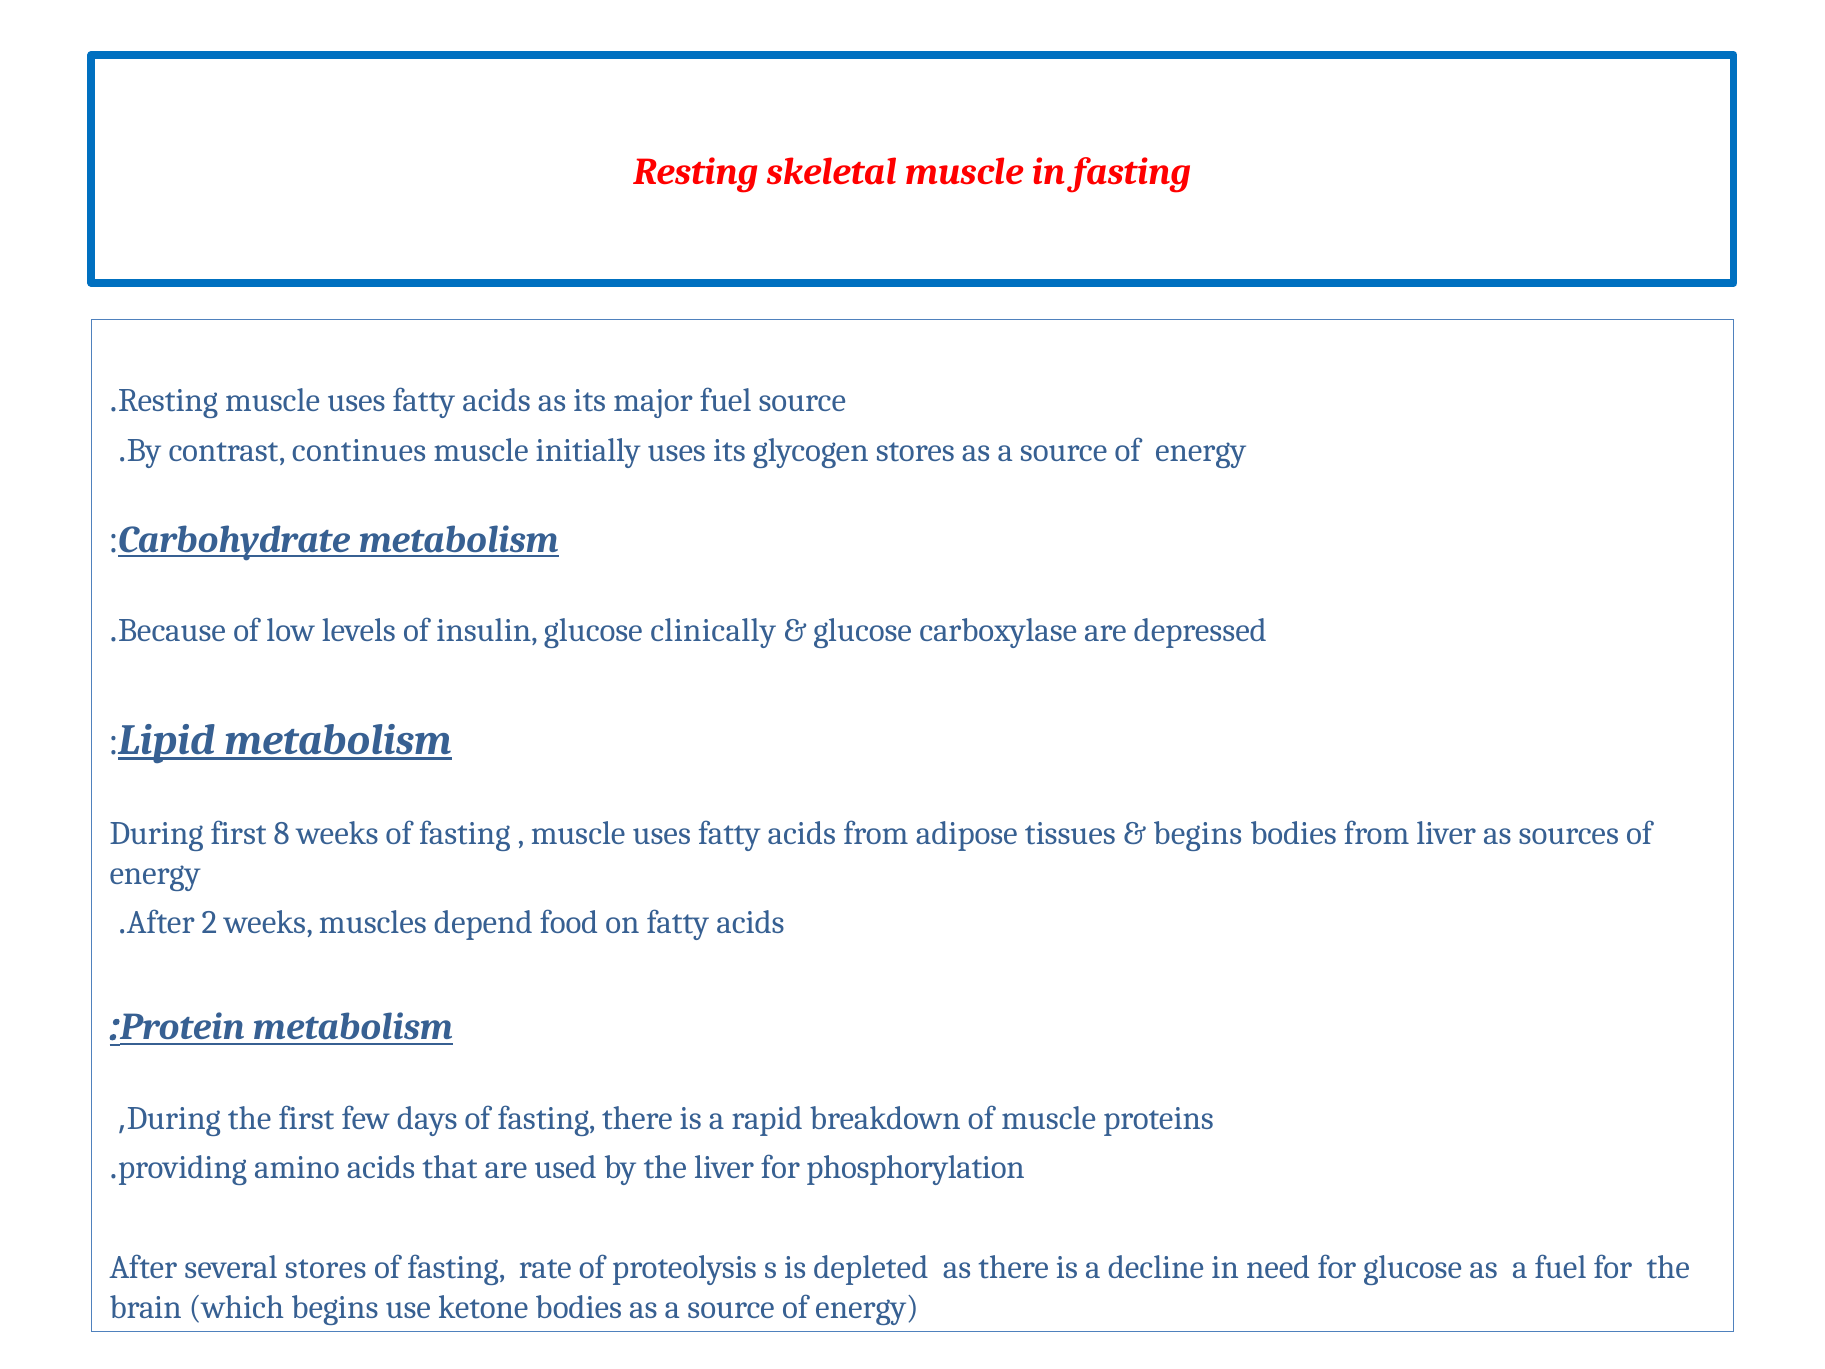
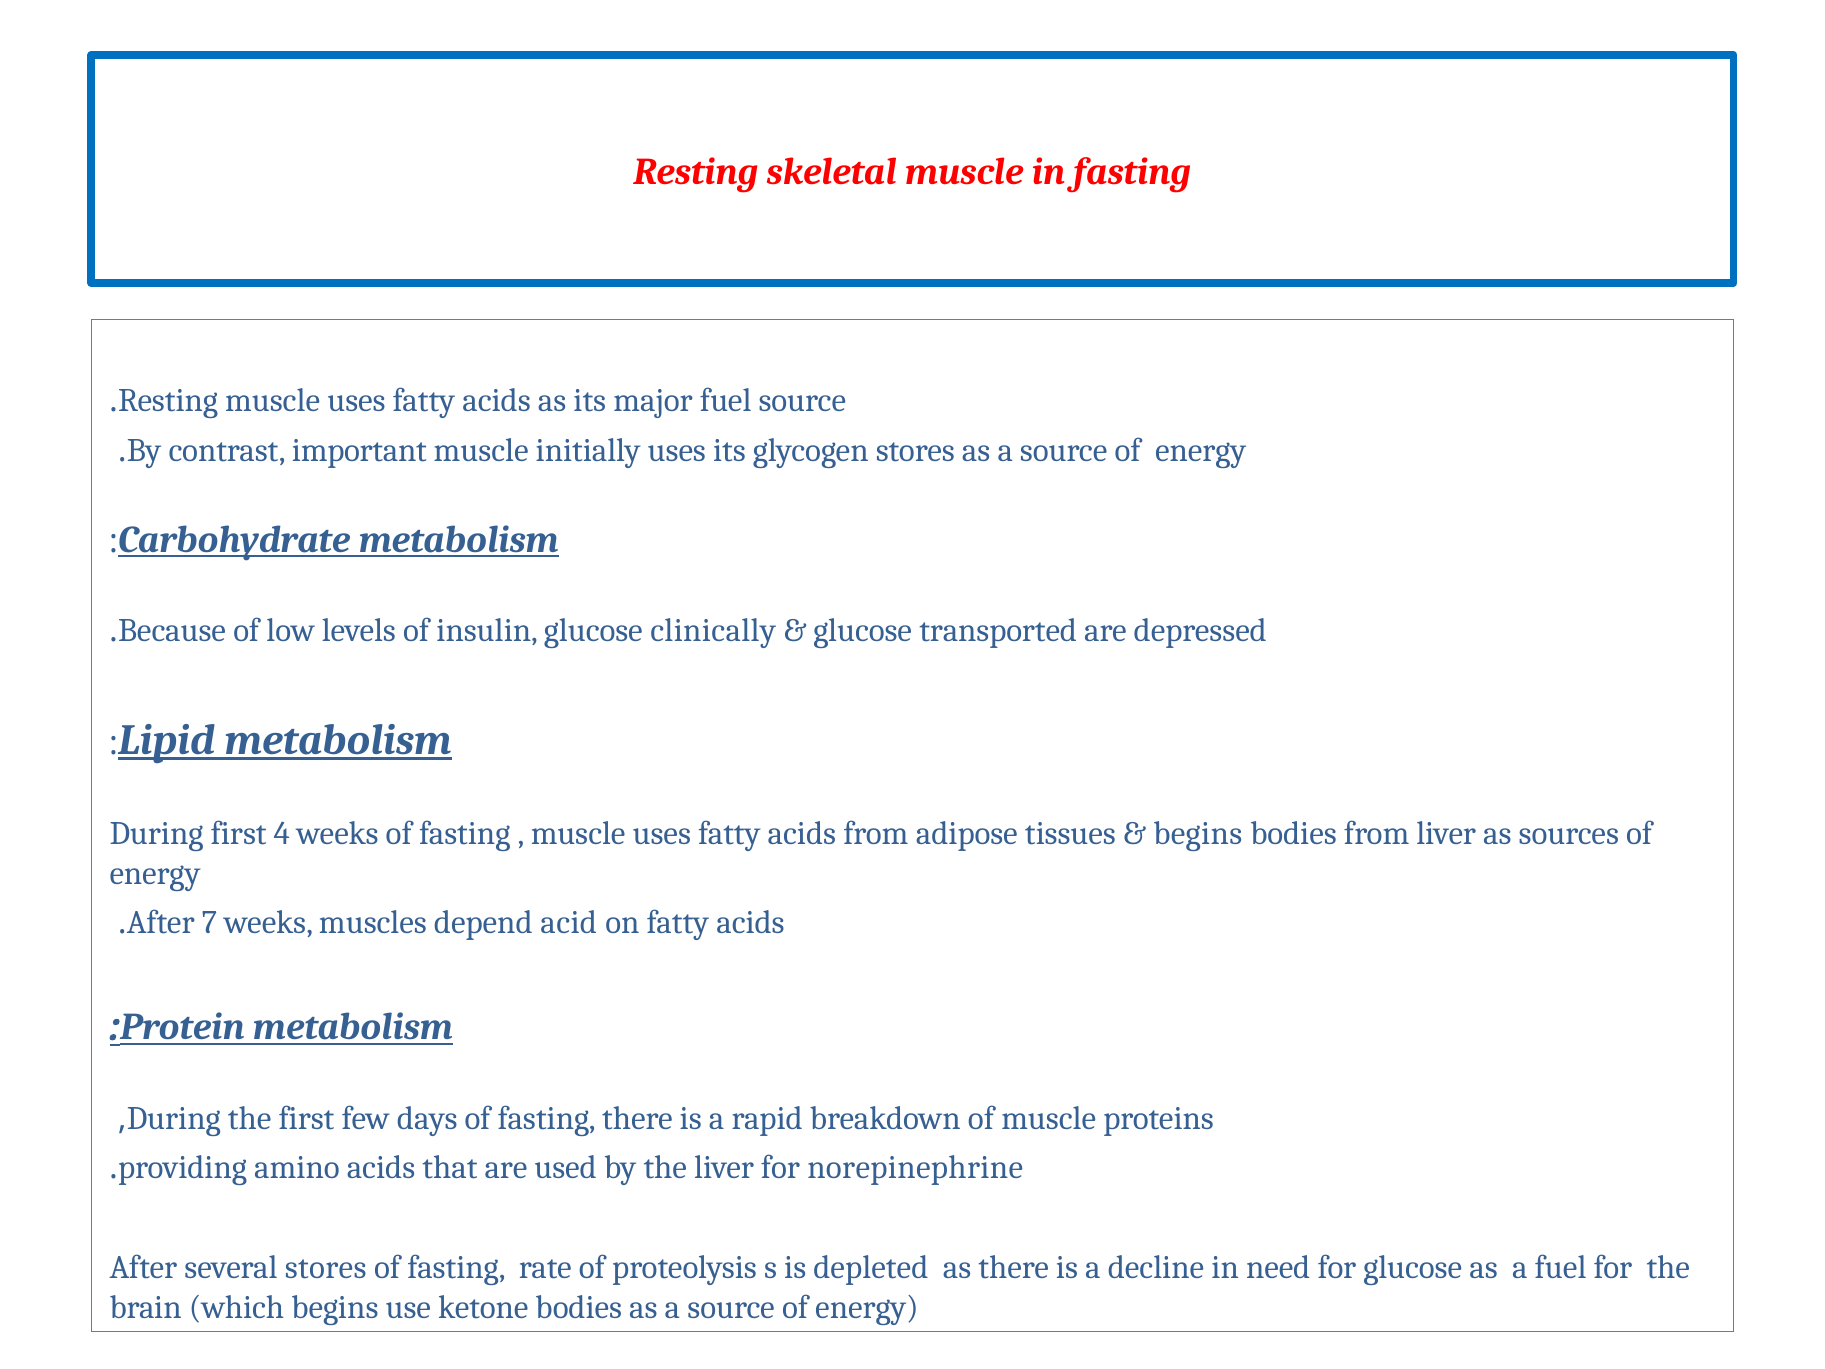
continues: continues -> important
carboxylase: carboxylase -> transported
8: 8 -> 4
2: 2 -> 7
food: food -> acid
phosphorylation: phosphorylation -> norepinephrine
